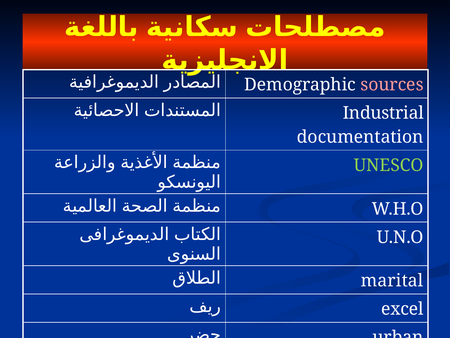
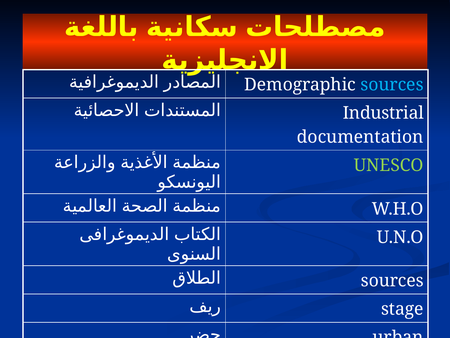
sources at (392, 85) colour: pink -> light blue
marital at (392, 280): marital -> sources
excel: excel -> stage
